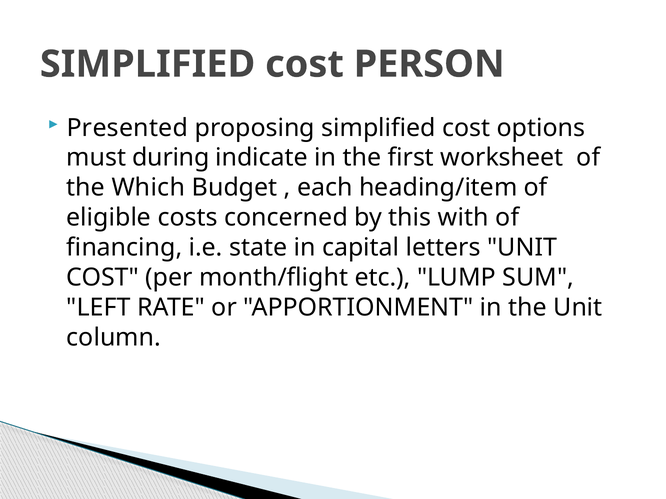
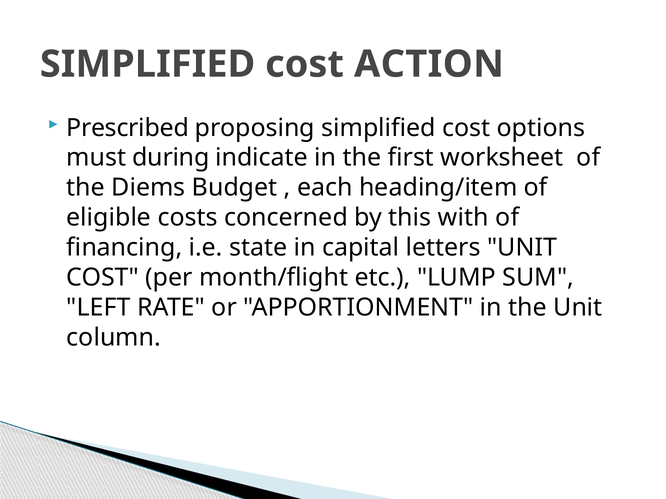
PERSON: PERSON -> ACTION
Presented: Presented -> Prescribed
Which: Which -> Diems
